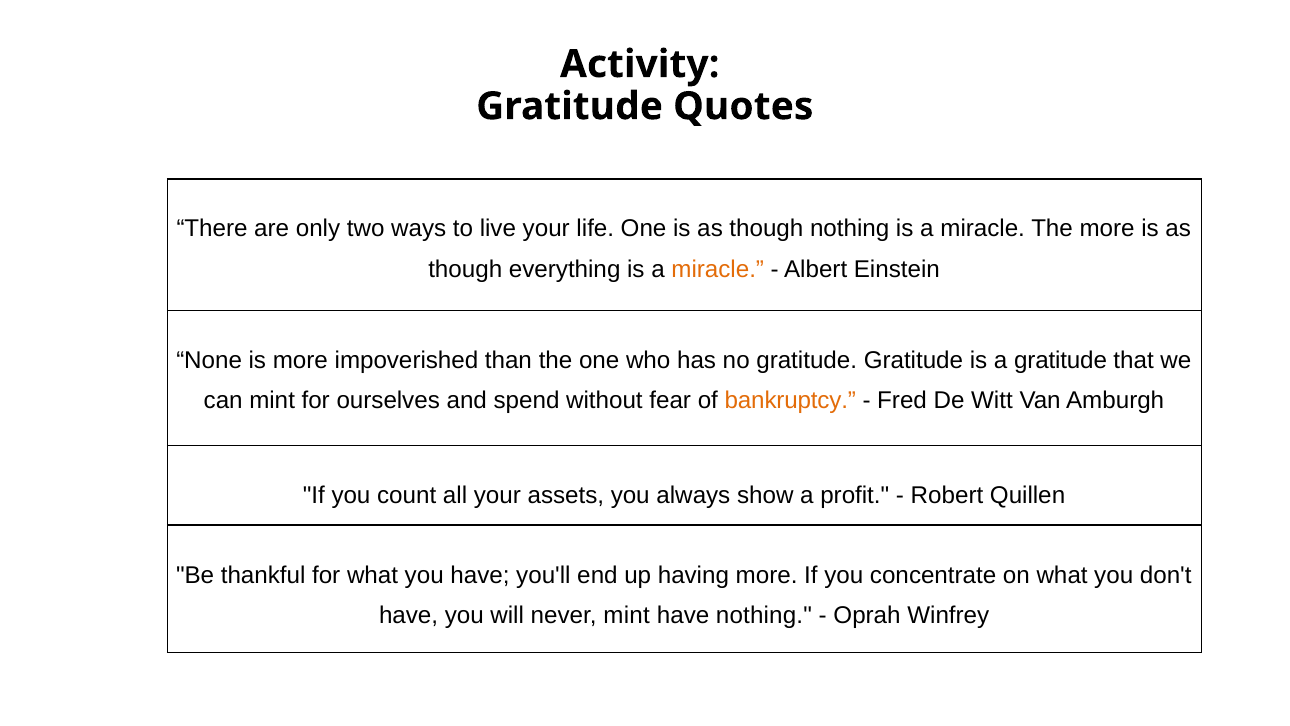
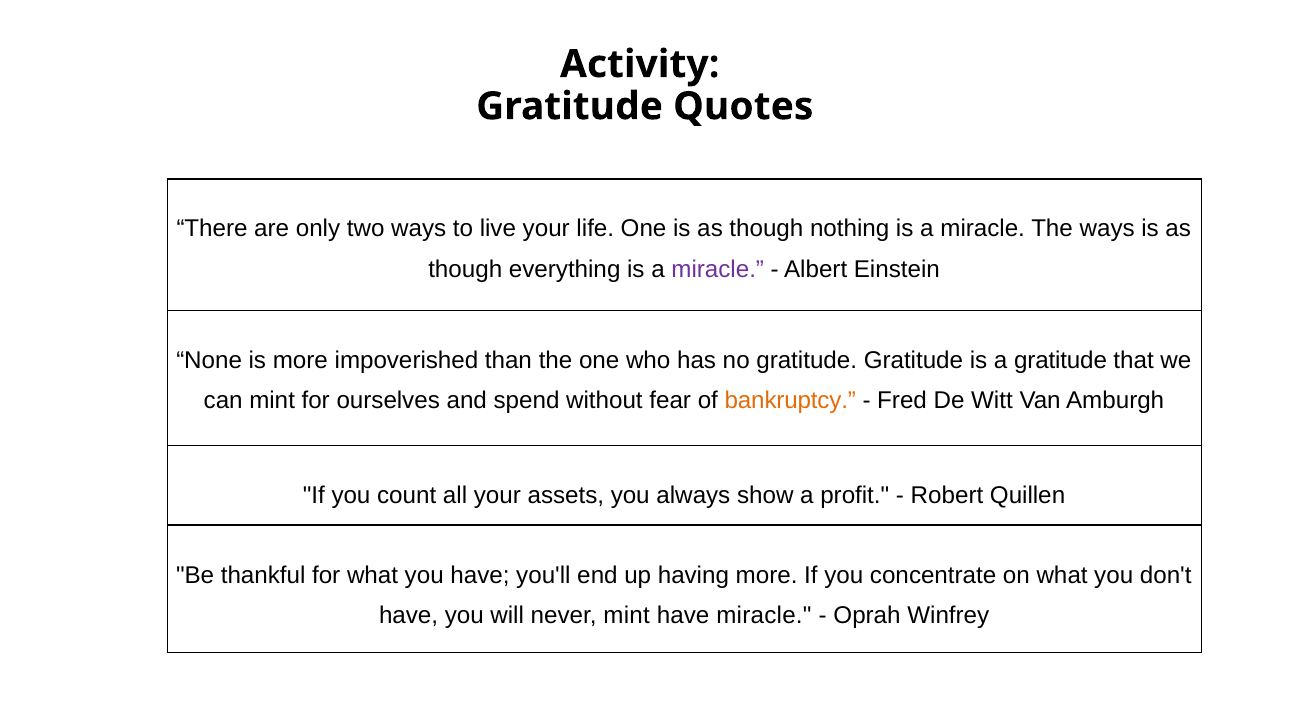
The more: more -> ways
miracle at (718, 269) colour: orange -> purple
have nothing: nothing -> miracle
